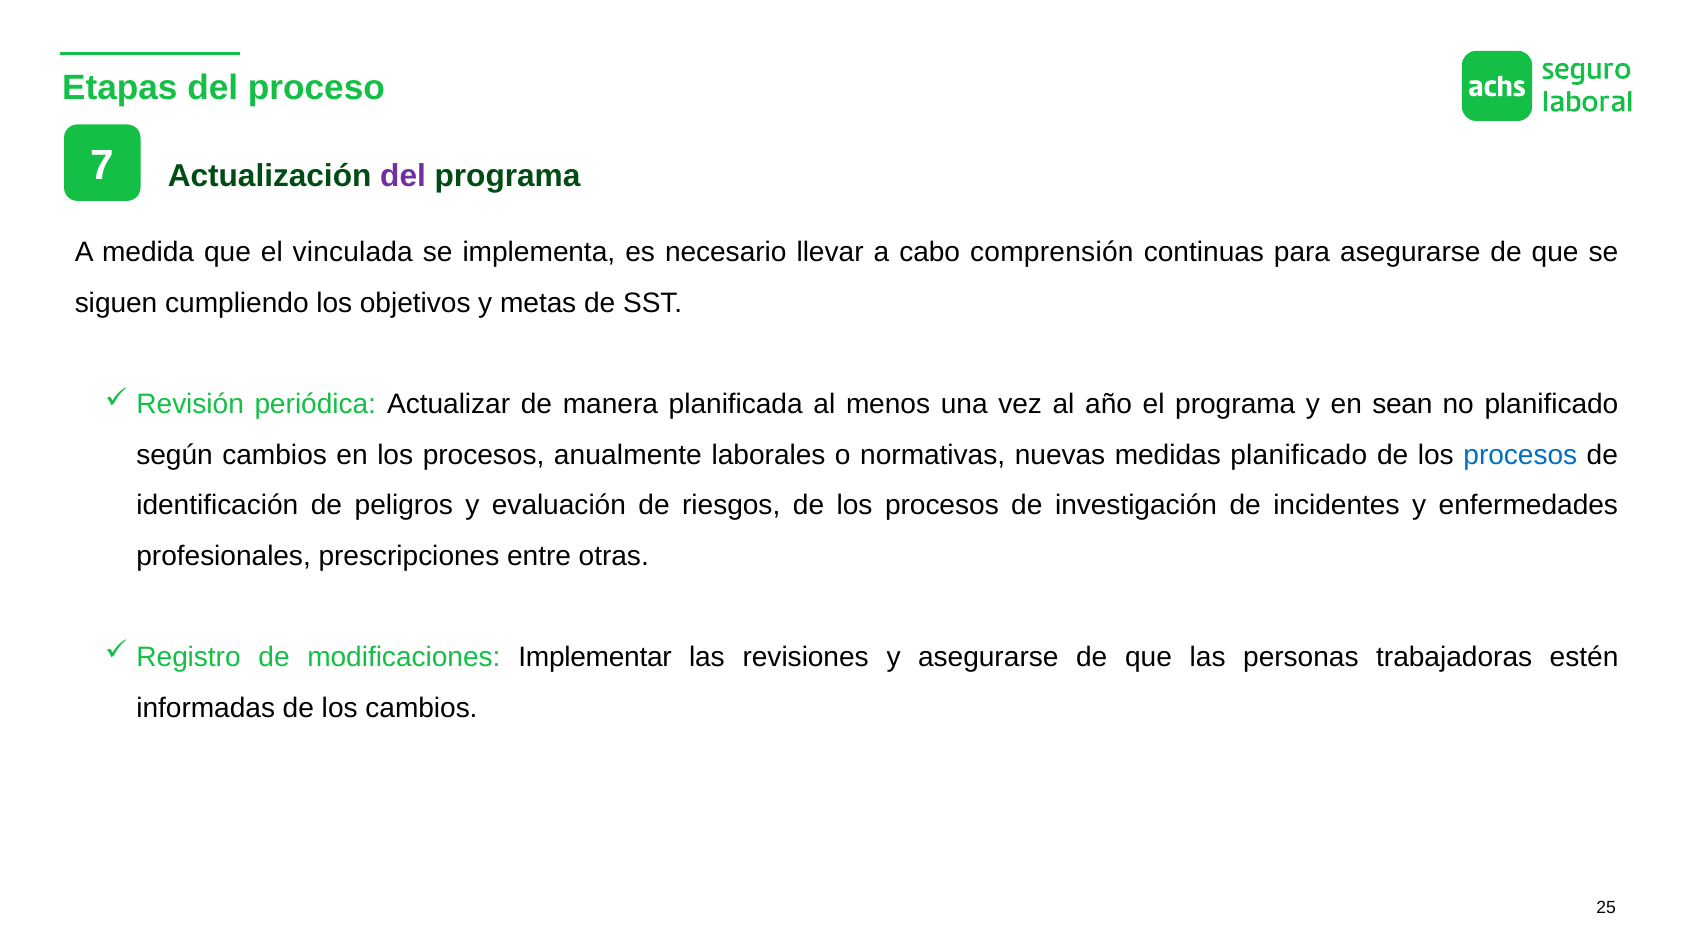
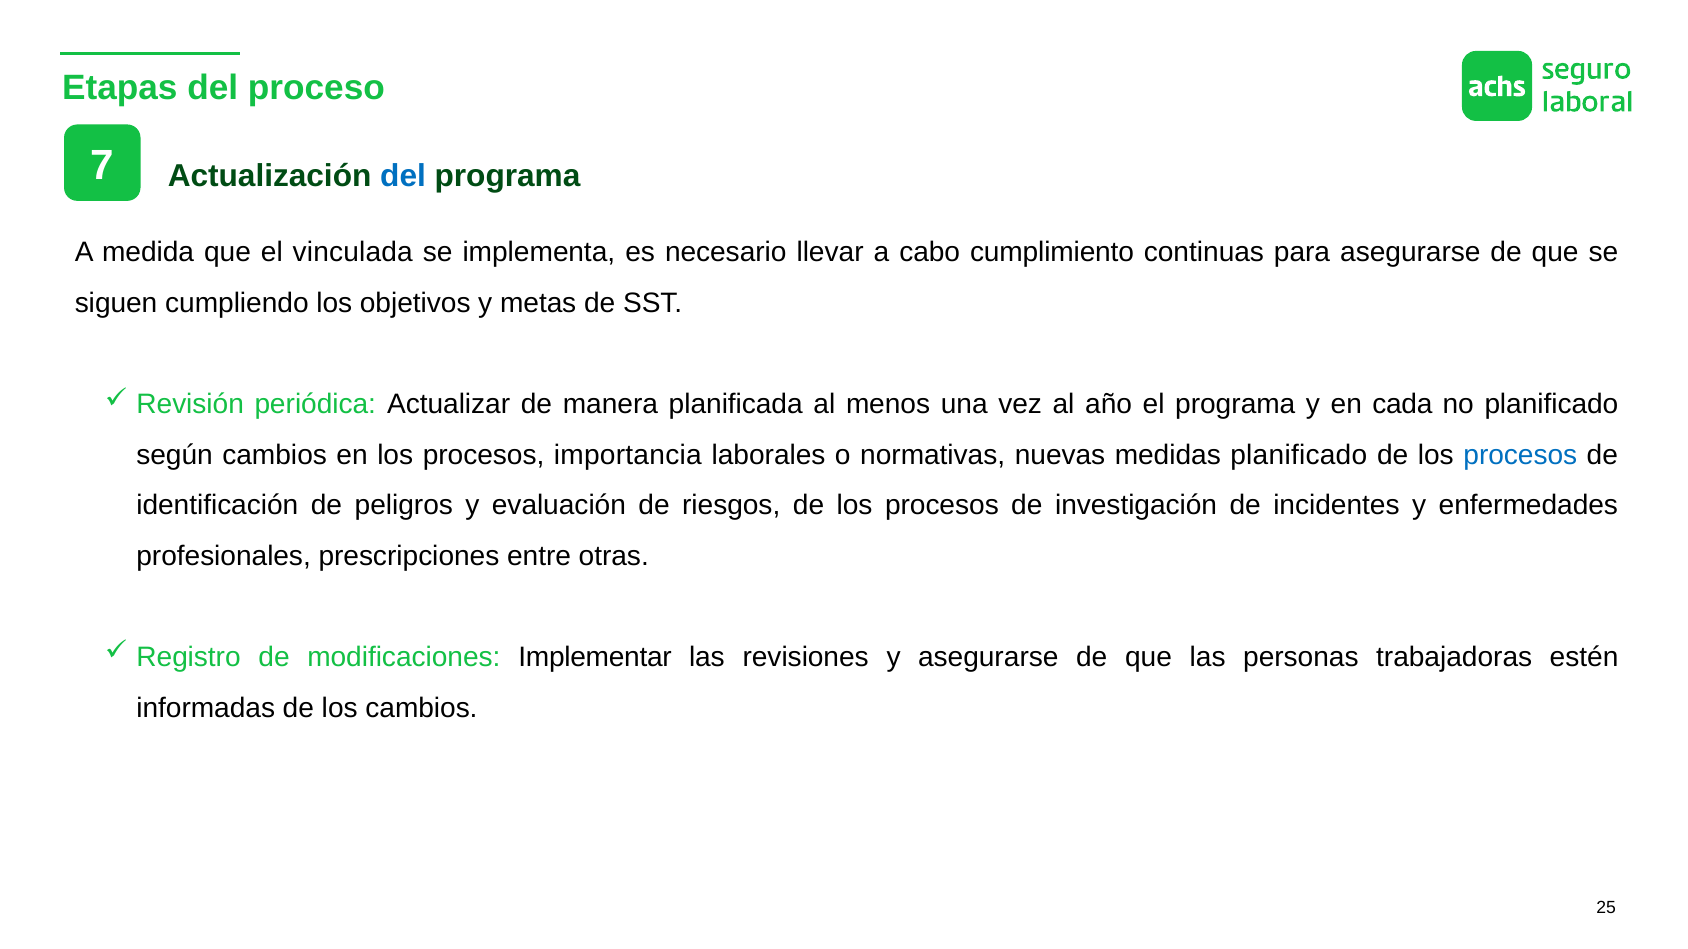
del at (403, 176) colour: purple -> blue
comprensión: comprensión -> cumplimiento
sean: sean -> cada
anualmente: anualmente -> importancia
